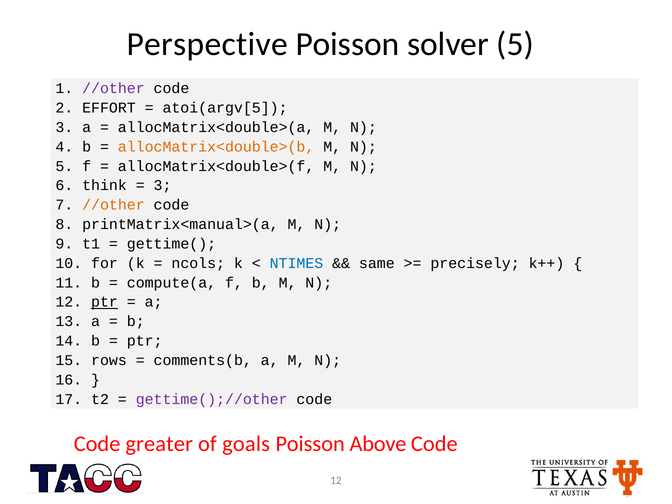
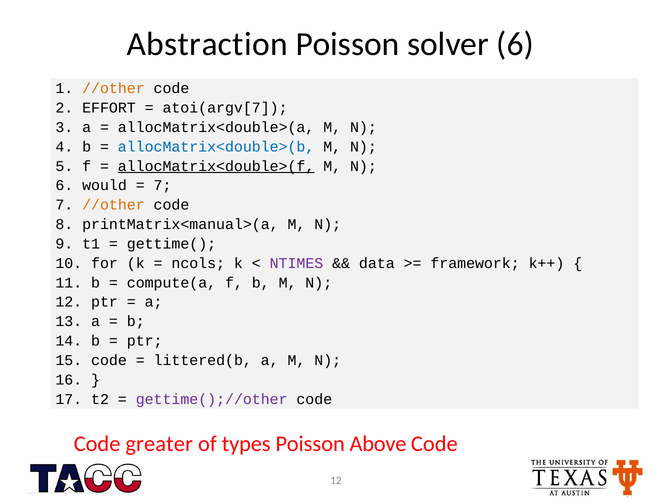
Perspective: Perspective -> Abstraction
solver 5: 5 -> 6
//other at (113, 88) colour: purple -> orange
atoi(argv[5: atoi(argv[5 -> atoi(argv[7
allocMatrix<double>(b colour: orange -> blue
allocMatrix<double>(f underline: none -> present
think: think -> would
3 at (163, 186): 3 -> 7
NTIMES colour: blue -> purple
same: same -> data
precisely: precisely -> framework
ptr at (105, 302) underline: present -> none
15 rows: rows -> code
comments(b: comments(b -> littered(b
goals: goals -> types
